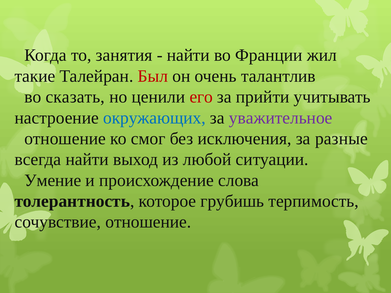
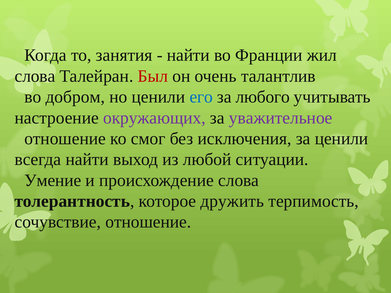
такие at (35, 76): такие -> слова
сказать: сказать -> добром
его colour: red -> blue
прийти: прийти -> любого
окружающих colour: blue -> purple
за разные: разные -> ценили
грубишь: грубишь -> дружить
